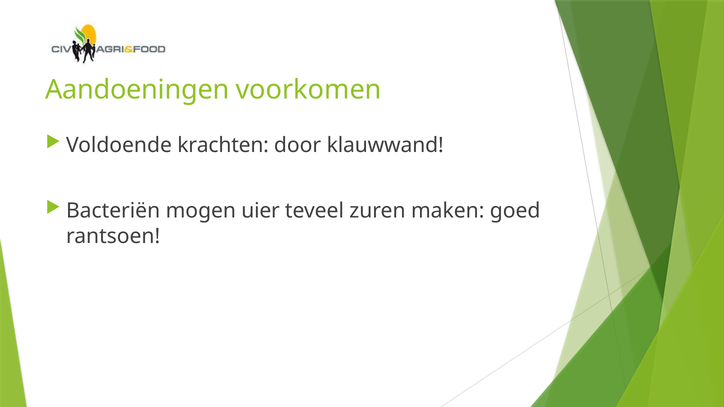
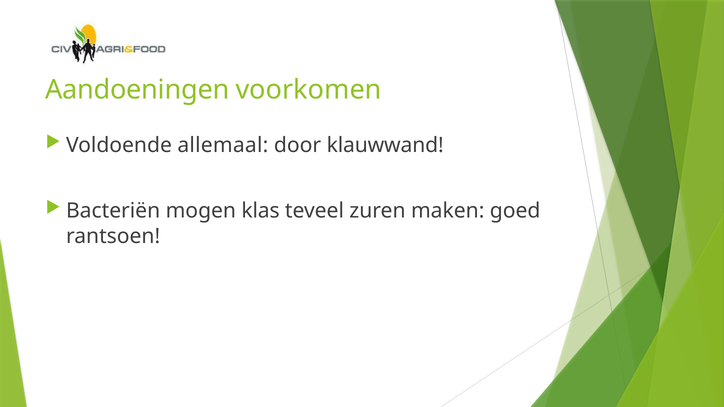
krachten: krachten -> allemaal
uier: uier -> klas
